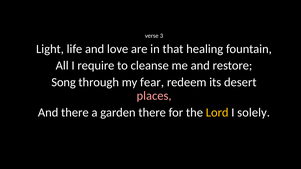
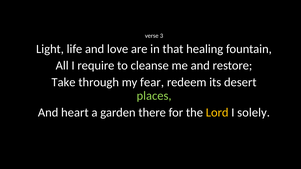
Song: Song -> Take
places colour: pink -> light green
And there: there -> heart
